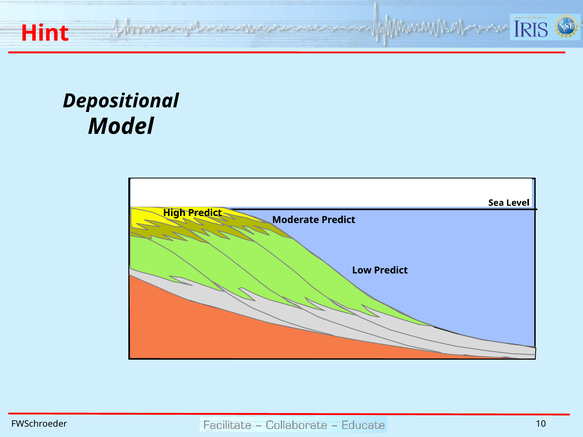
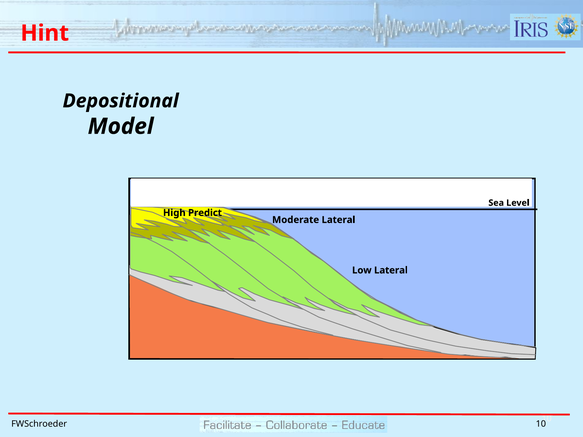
Moderate Predict: Predict -> Lateral
Low Predict: Predict -> Lateral
